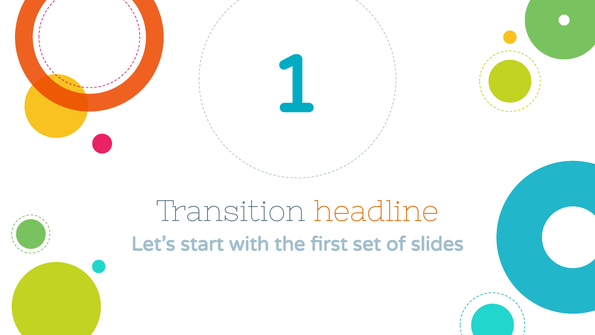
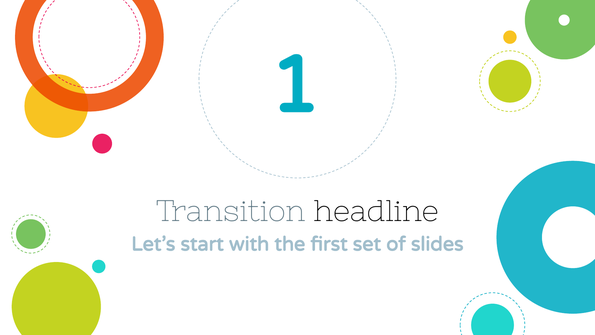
headline colour: orange -> black
